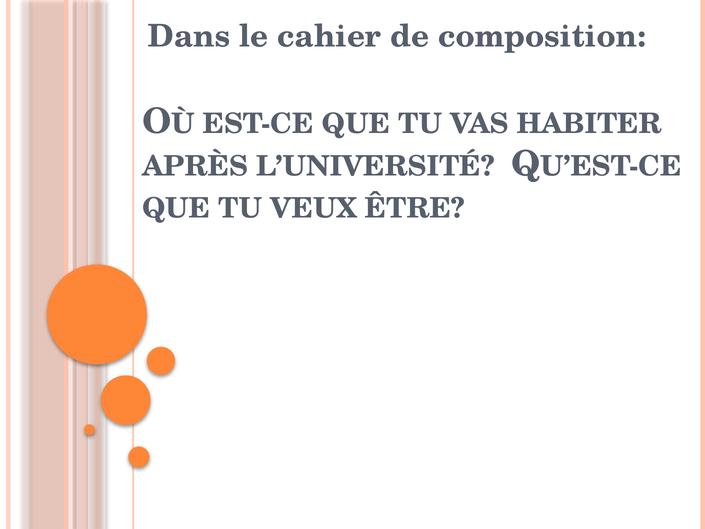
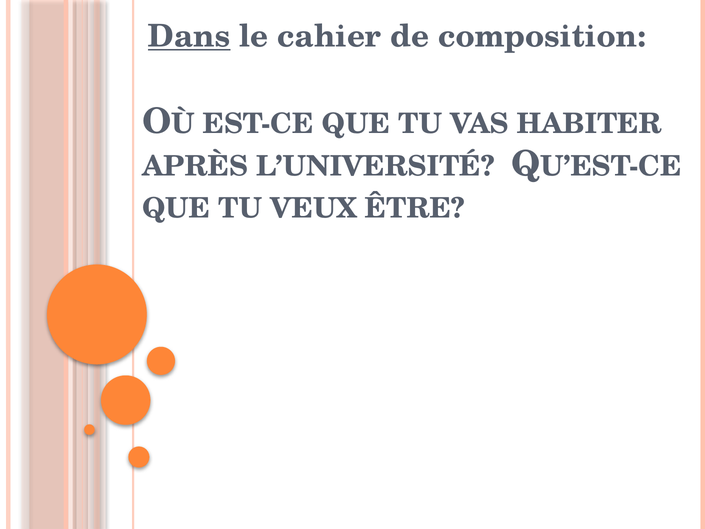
Dans underline: none -> present
